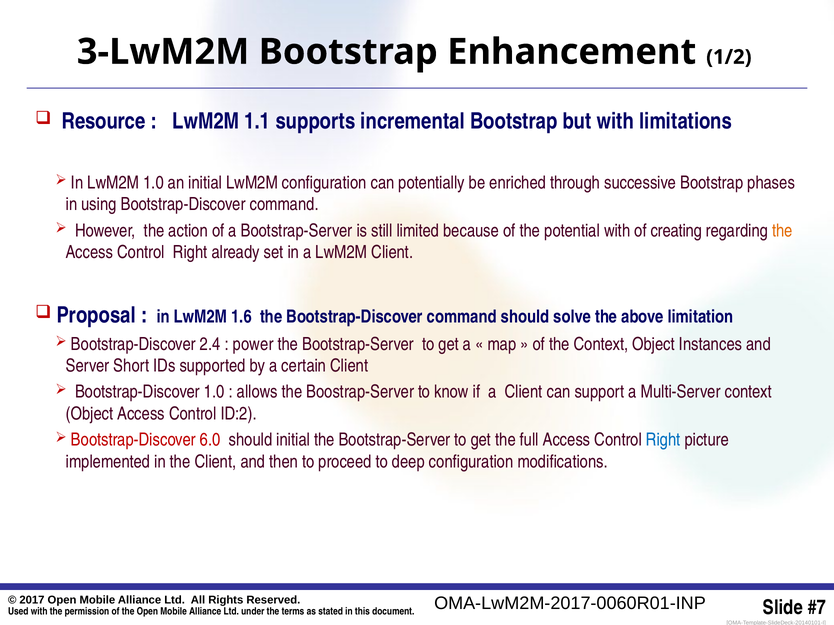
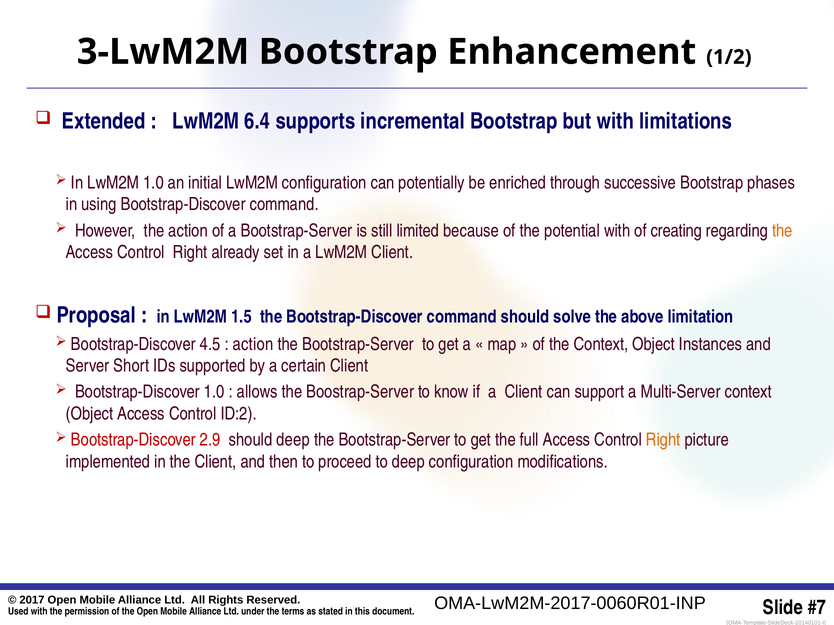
Resource: Resource -> Extended
1.1: 1.1 -> 6.4
1.6: 1.6 -> 1.5
2.4: 2.4 -> 4.5
power at (253, 344): power -> action
6.0: 6.0 -> 2.9
should initial: initial -> deep
Right at (663, 440) colour: blue -> orange
